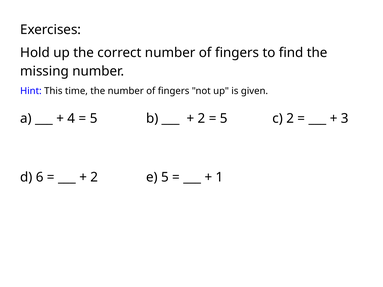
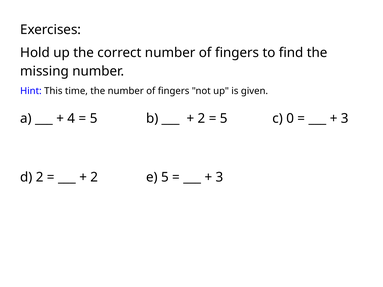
c 2: 2 -> 0
d 6: 6 -> 2
1 at (220, 177): 1 -> 3
